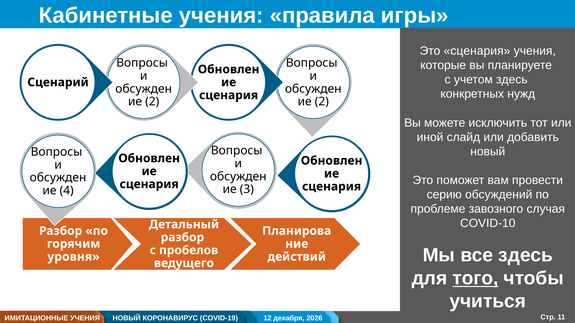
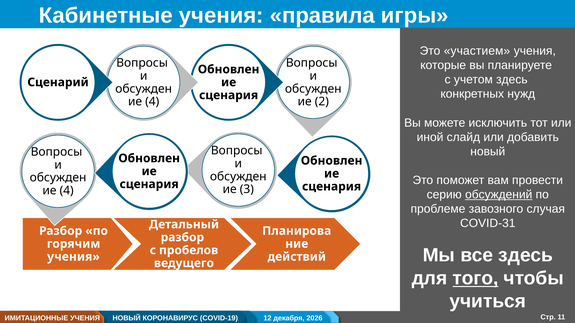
Это сценария: сценария -> участием
2 at (152, 102): 2 -> 4
обсуждений underline: none -> present
COVID-10: COVID-10 -> COVID-31
уровня at (73, 257): уровня -> учения
